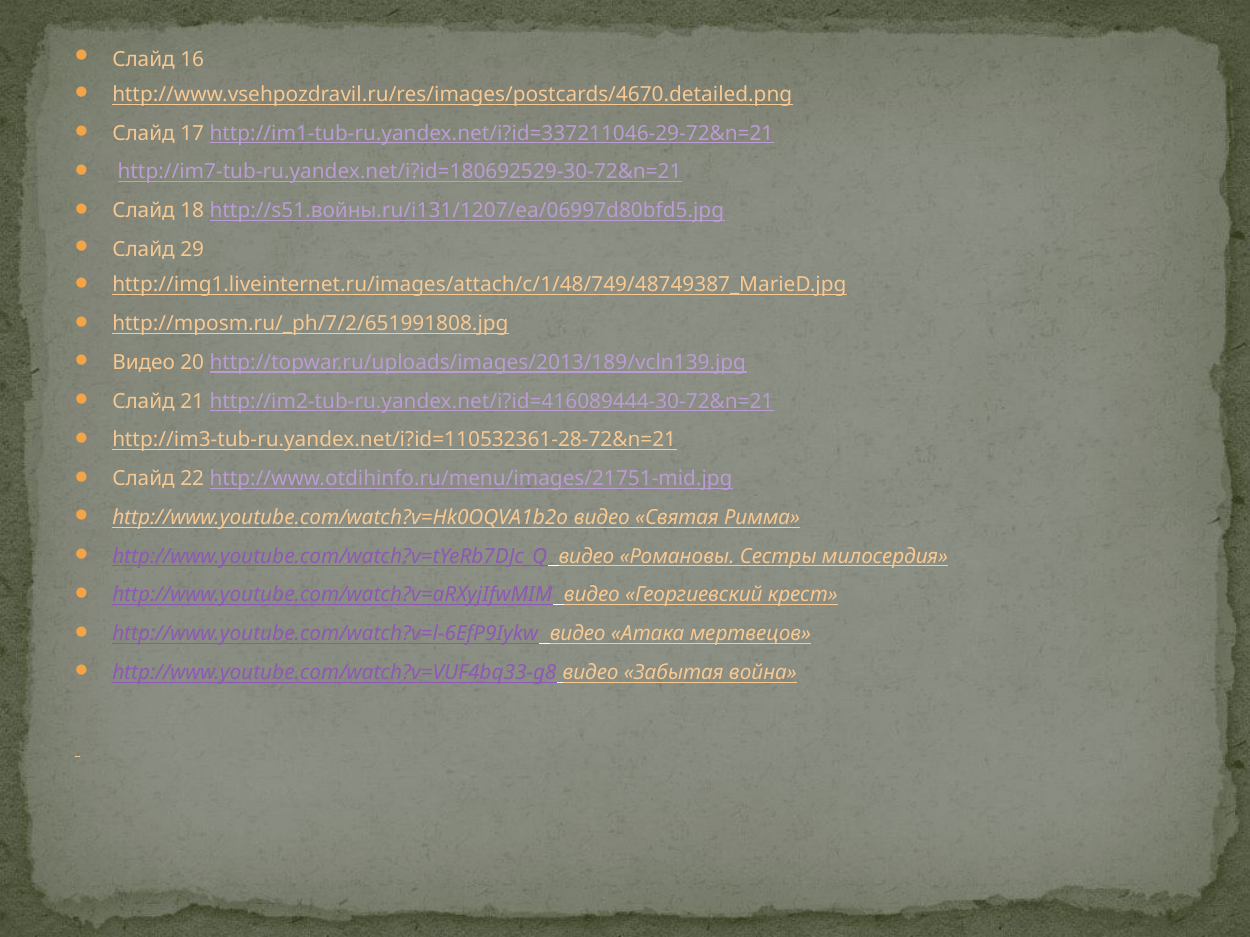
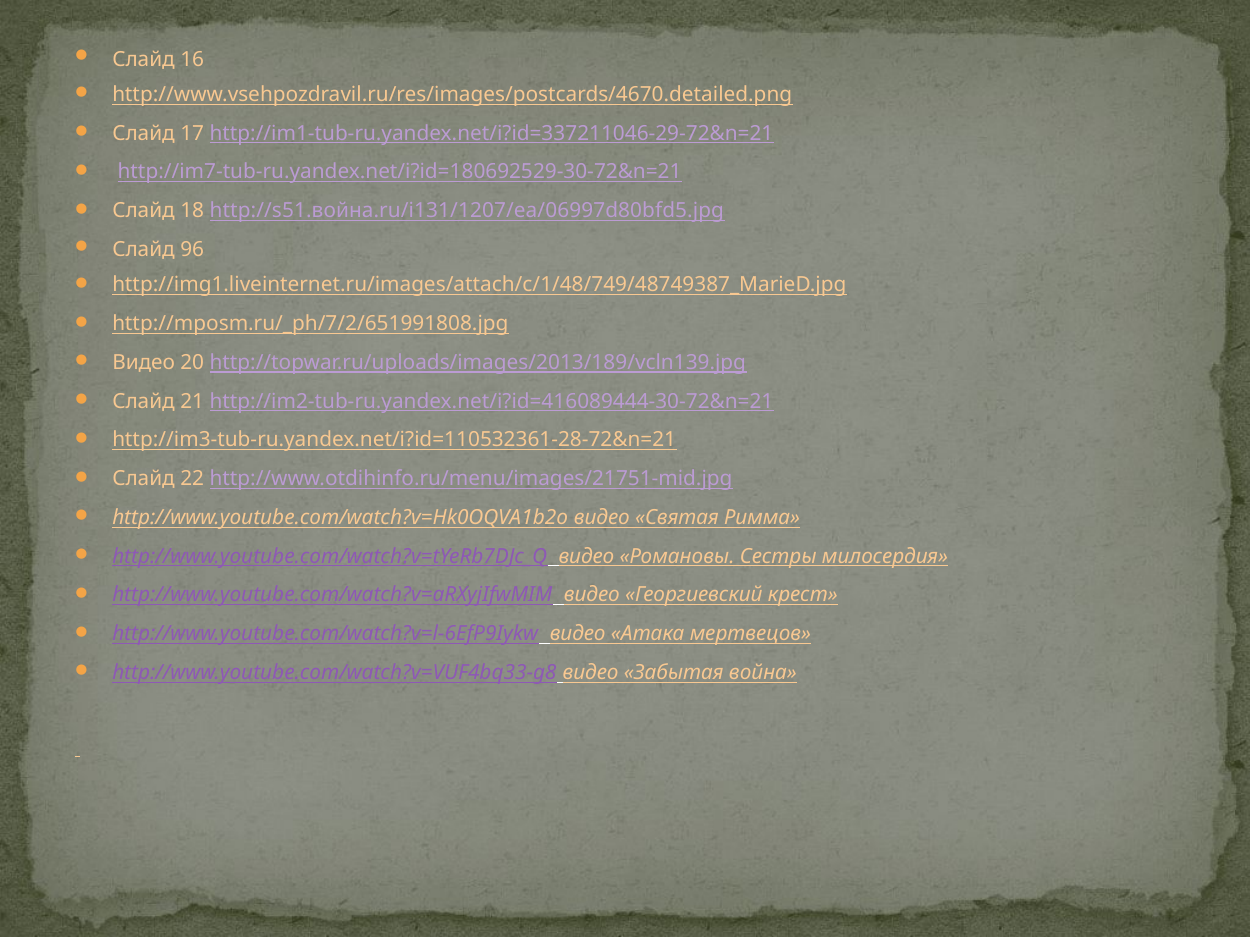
http://s51.войны.ru/i131/1207/ea/06997d80bfd5.jpg: http://s51.войны.ru/i131/1207/ea/06997d80bfd5.jpg -> http://s51.война.ru/i131/1207/ea/06997d80bfd5.jpg
29: 29 -> 96
